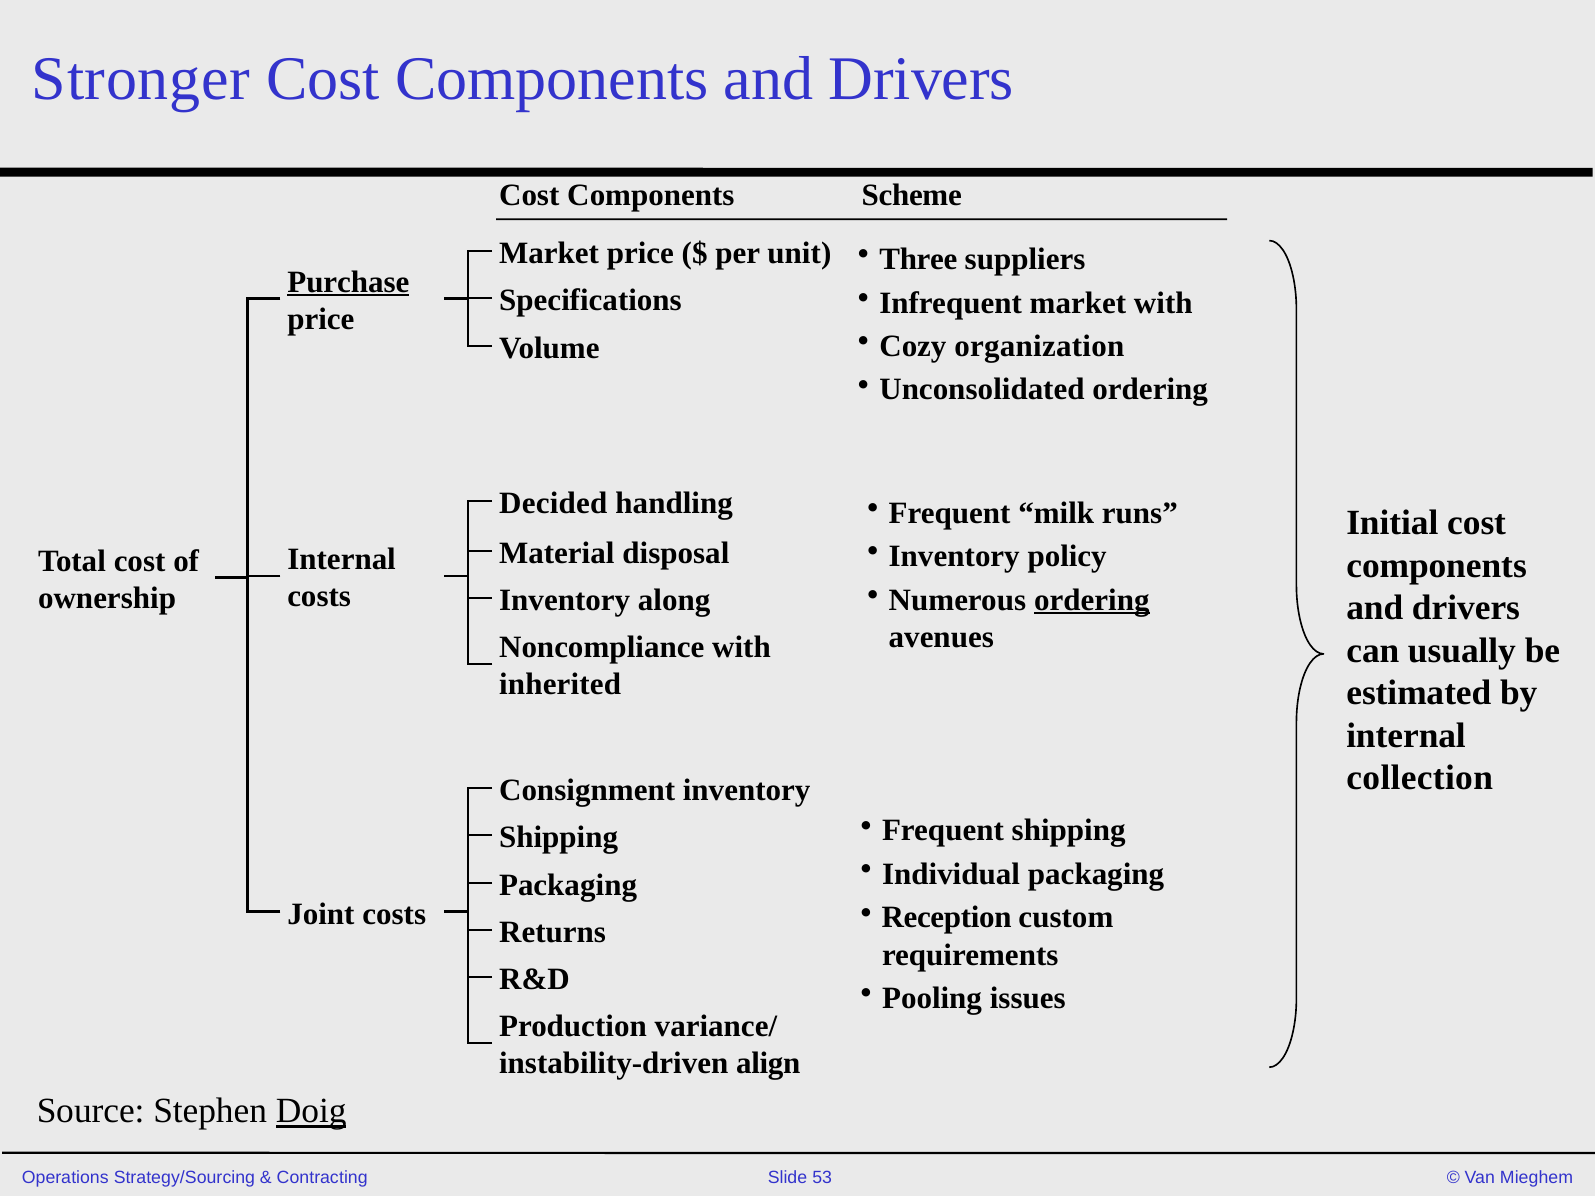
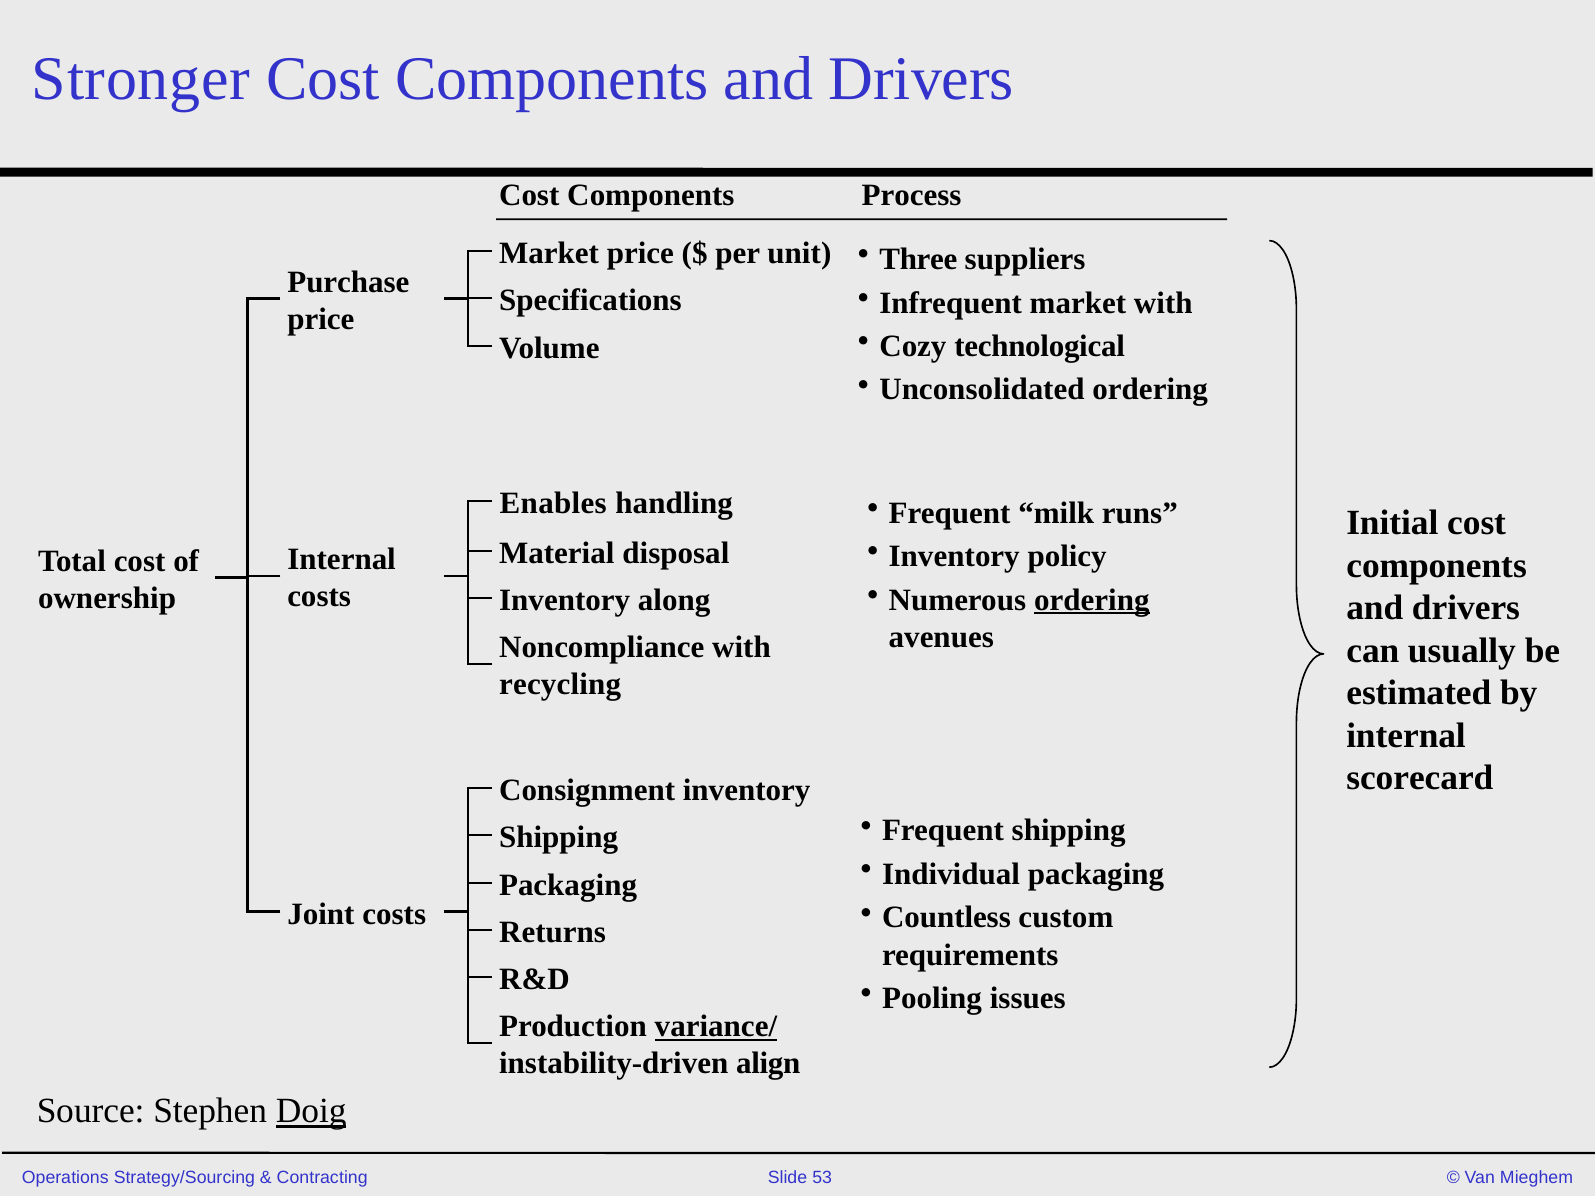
Scheme: Scheme -> Process
Purchase underline: present -> none
organization: organization -> technological
Decided: Decided -> Enables
inherited: inherited -> recycling
collection: collection -> scorecard
Reception: Reception -> Countless
variance/ underline: none -> present
